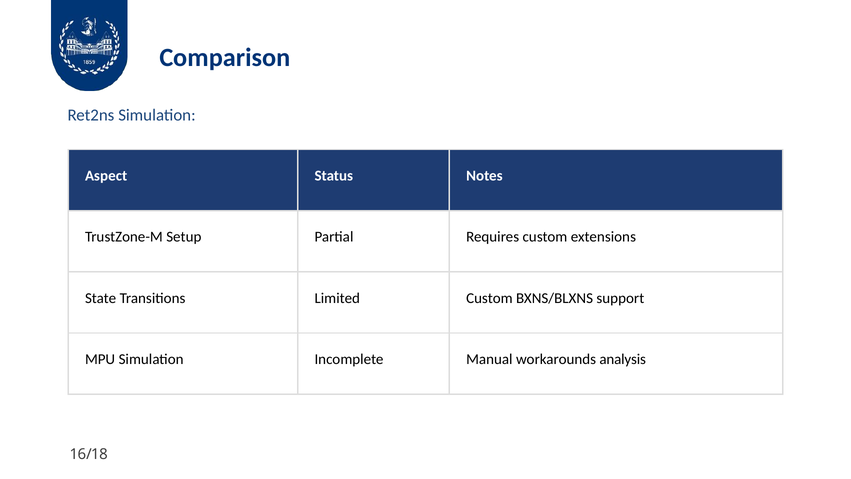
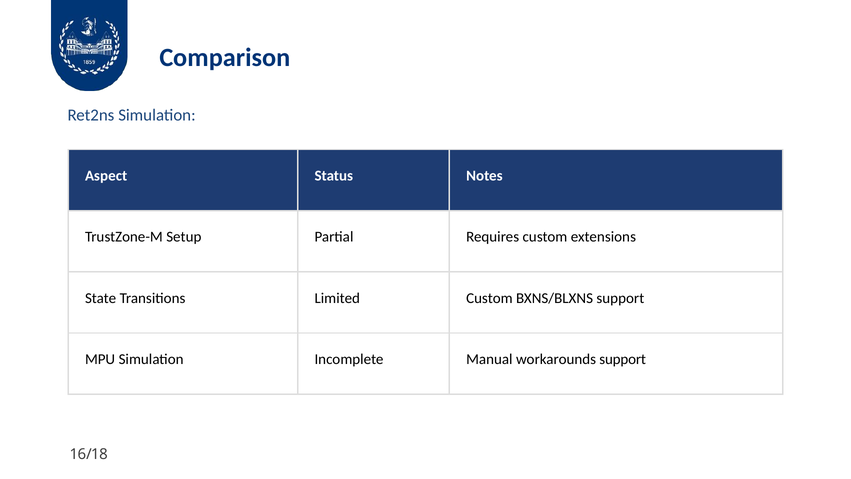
workarounds analysis: analysis -> support
